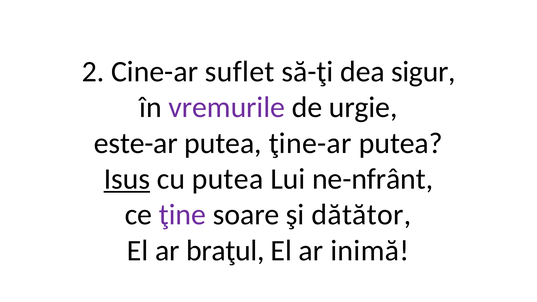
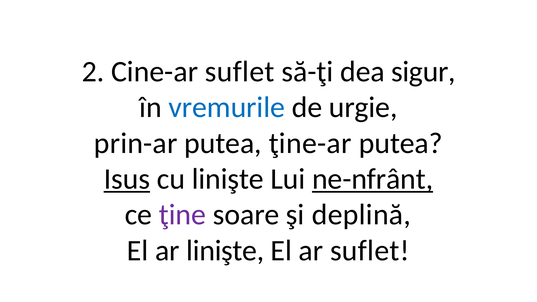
vremurile colour: purple -> blue
este-ar: este-ar -> prin-ar
cu putea: putea -> linişte
ne-nfrânt underline: none -> present
dătător: dătător -> deplină
ar braţul: braţul -> linişte
ar inimă: inimă -> suflet
